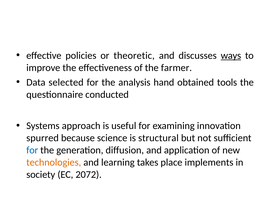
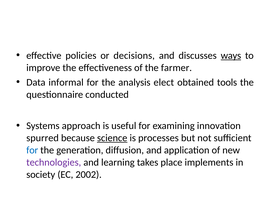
theoretic: theoretic -> decisions
selected: selected -> informal
hand: hand -> elect
science underline: none -> present
structural: structural -> processes
technologies colour: orange -> purple
2072: 2072 -> 2002
